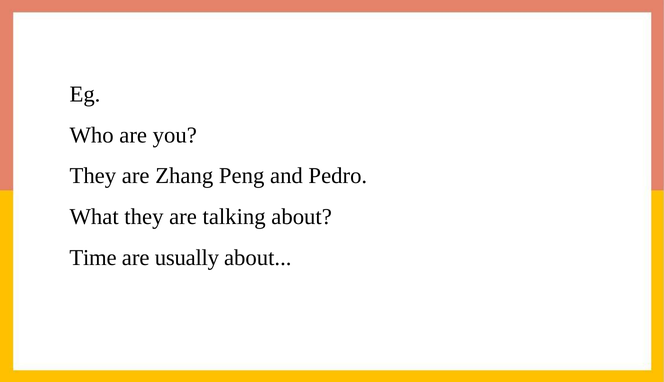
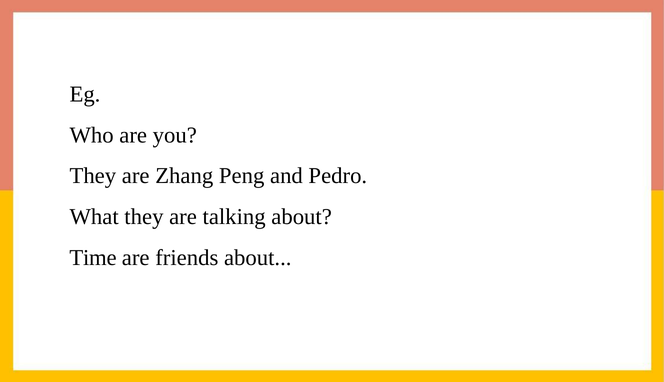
usually: usually -> friends
